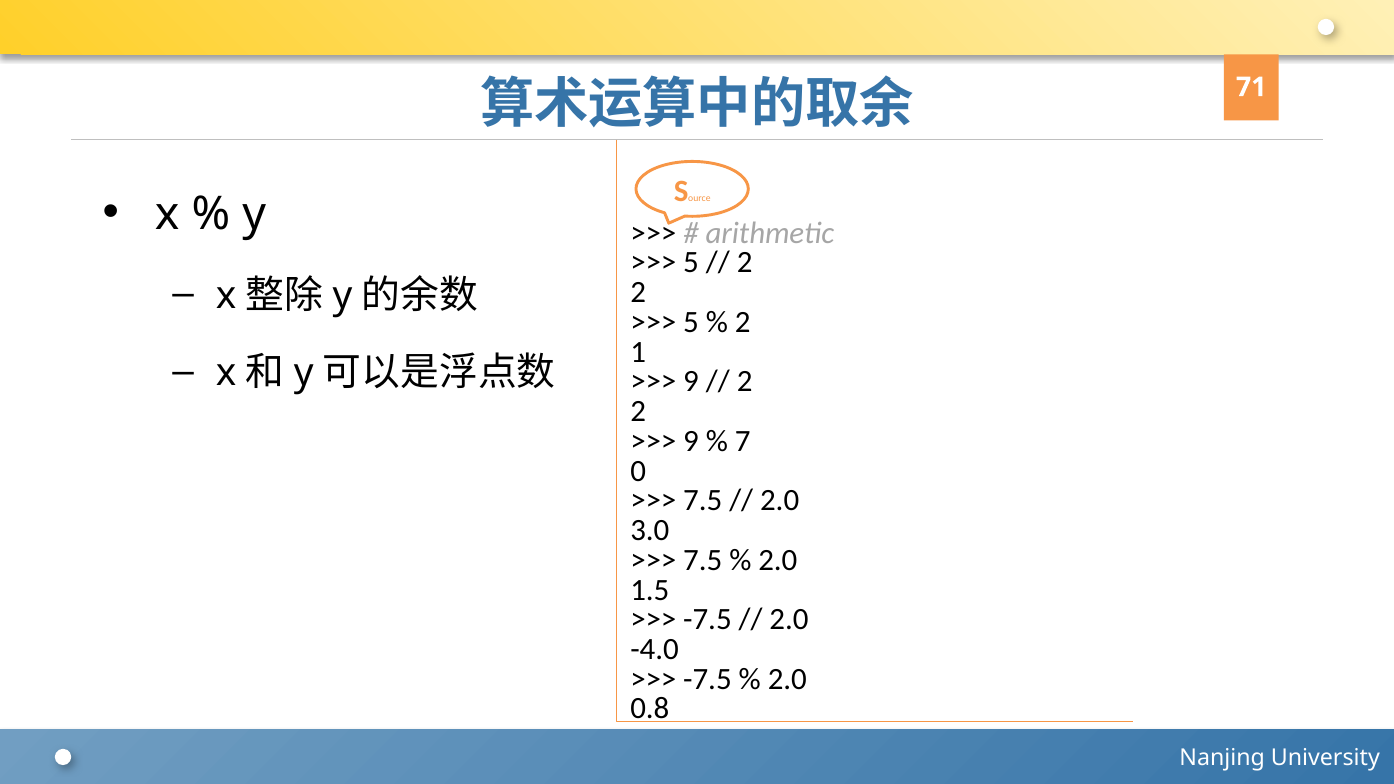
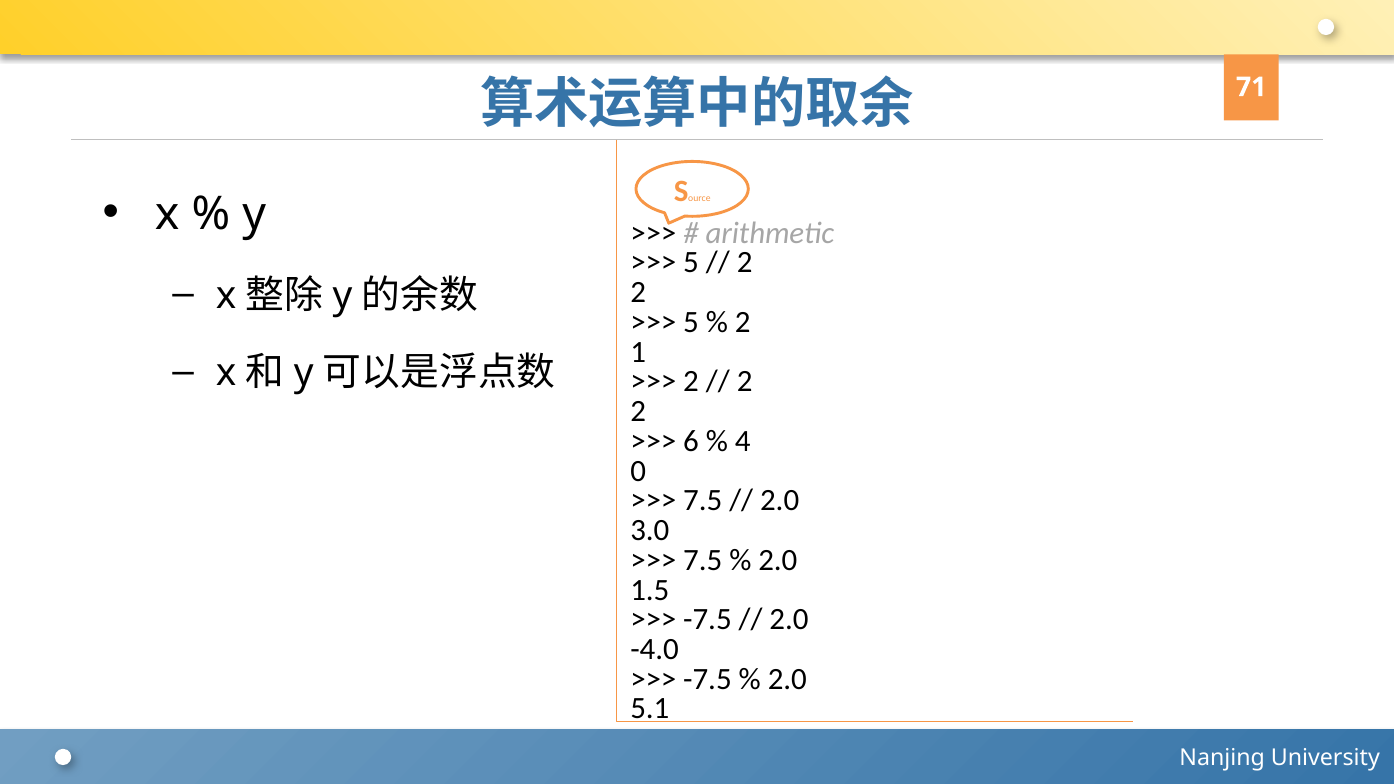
9 at (691, 382): 9 -> 2
9 at (691, 441): 9 -> 6
7: 7 -> 4
0.8: 0.8 -> 5.1
